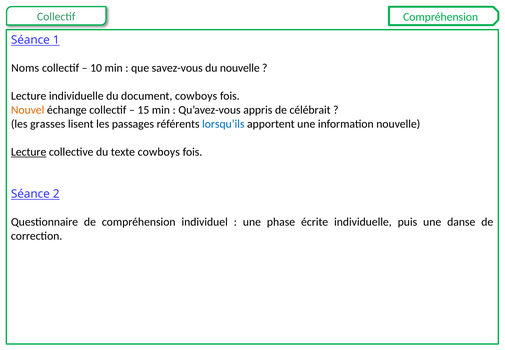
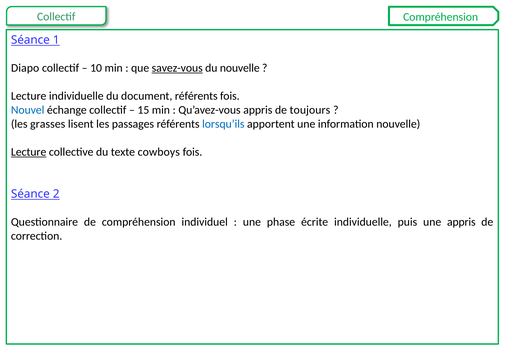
Noms: Noms -> Diapo
savez-vous underline: none -> present
document cowboys: cowboys -> référents
Nouvel colour: orange -> blue
célébrait: célébrait -> toujours
une danse: danse -> appris
